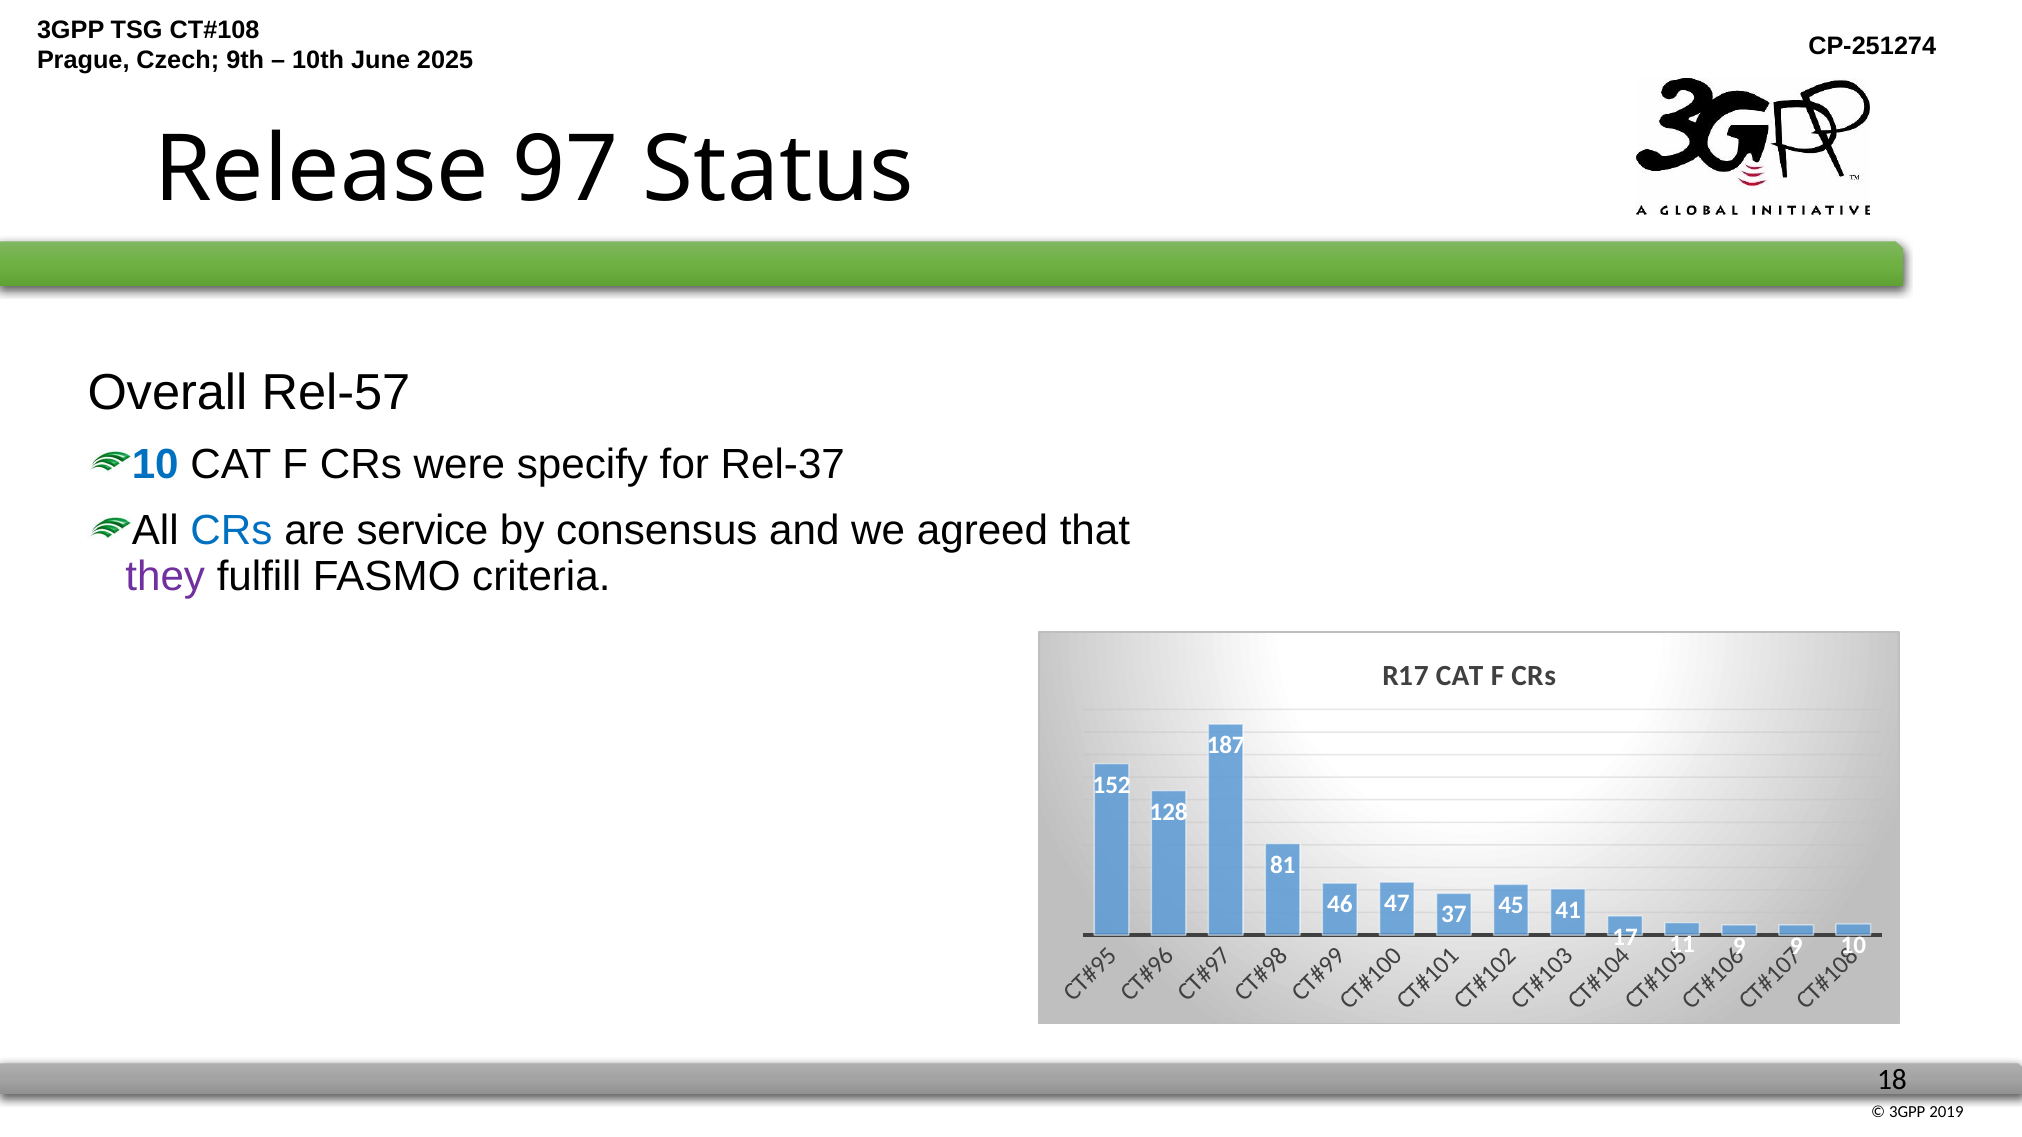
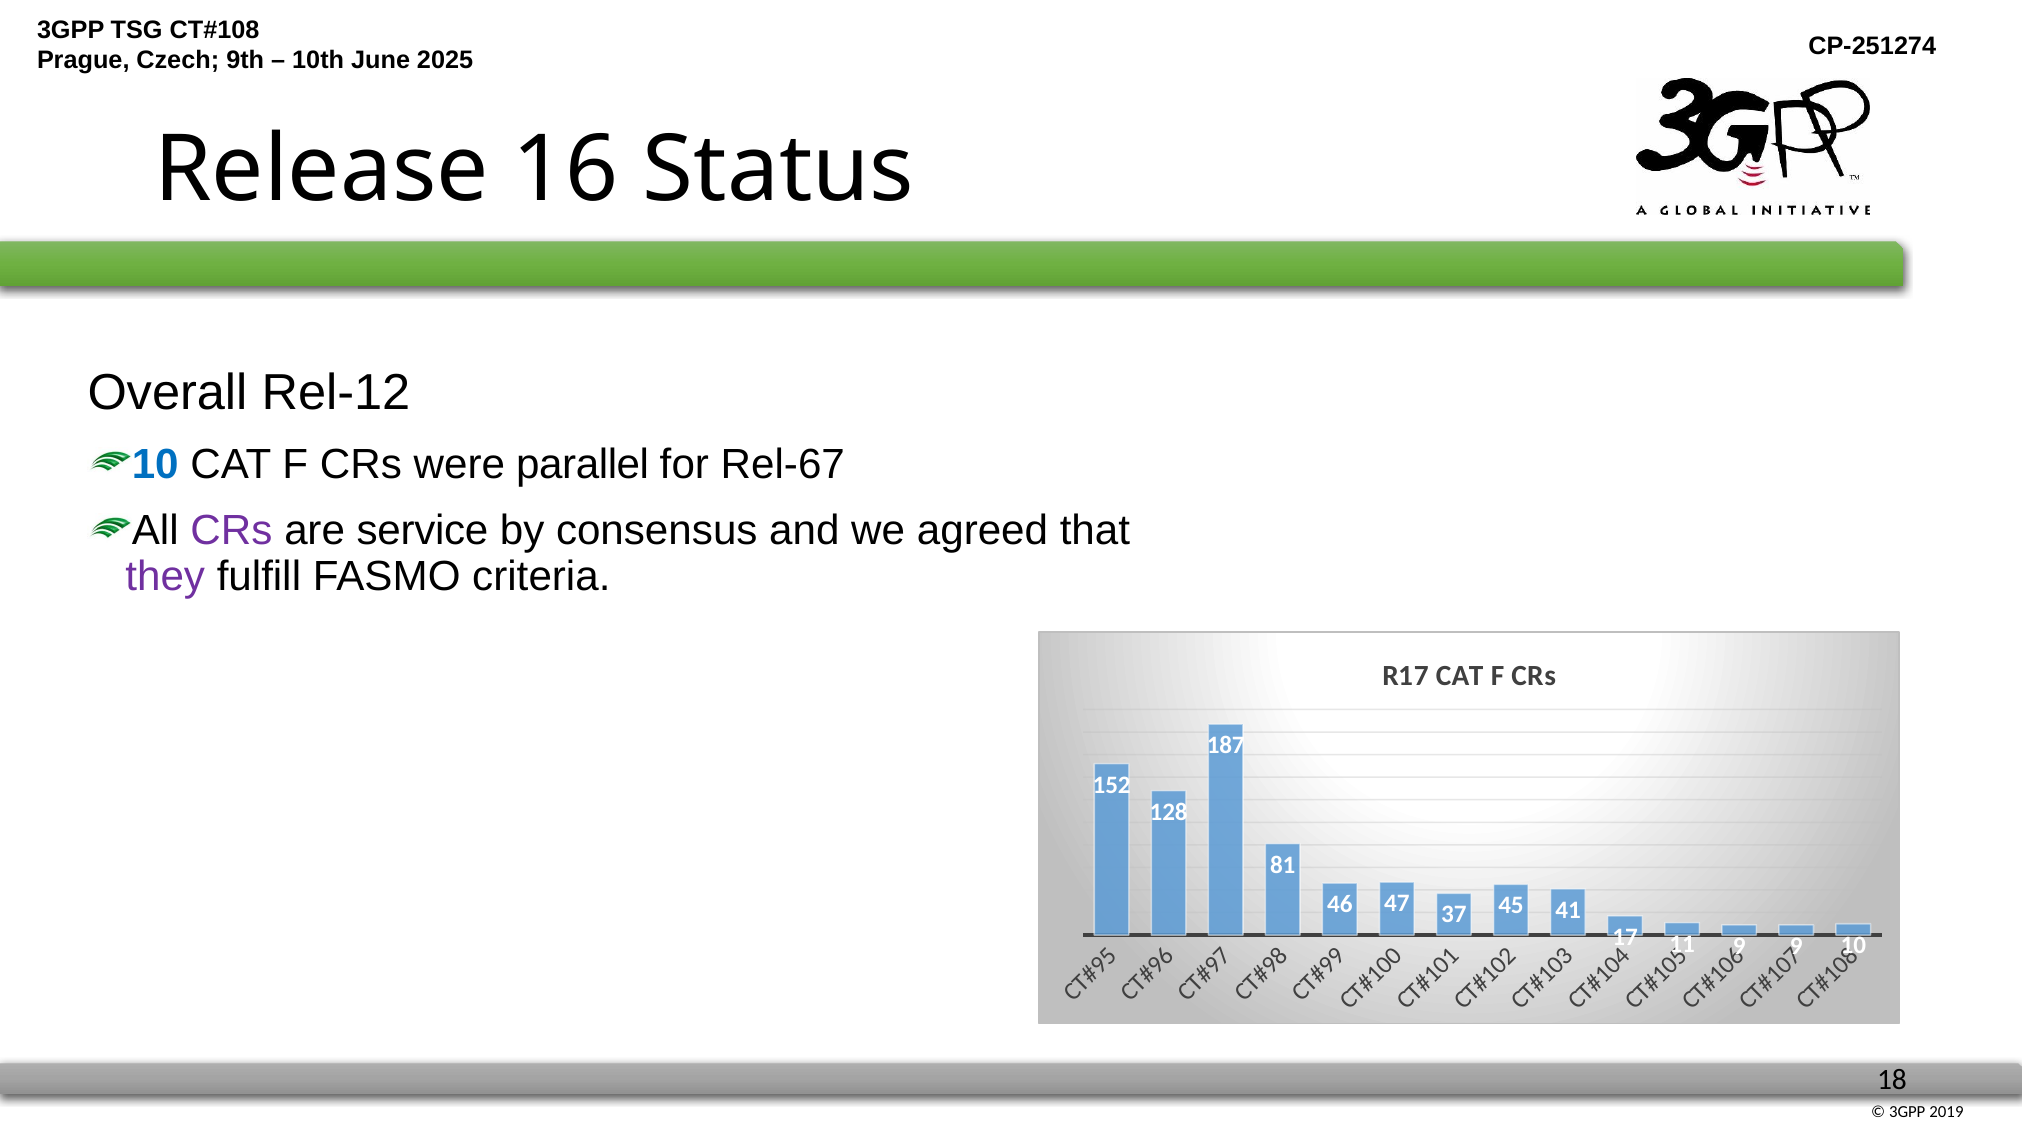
97: 97 -> 16
Rel-57: Rel-57 -> Rel-12
specify: specify -> parallel
Rel-37: Rel-37 -> Rel-67
CRs at (231, 531) colour: blue -> purple
